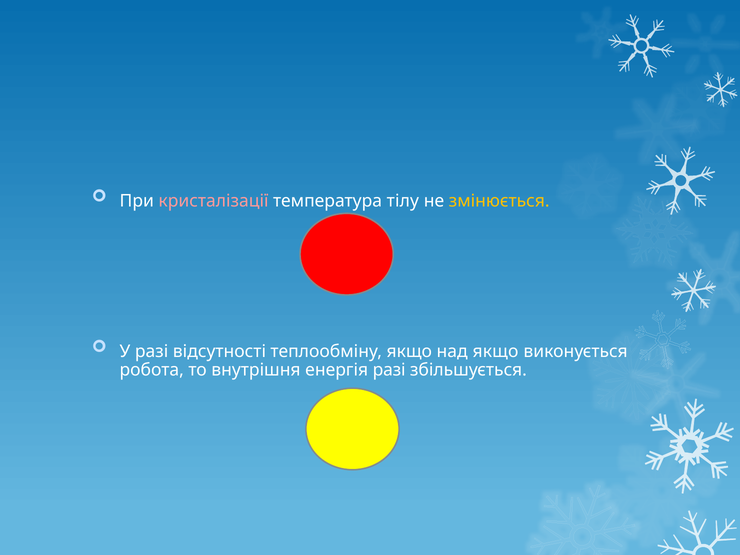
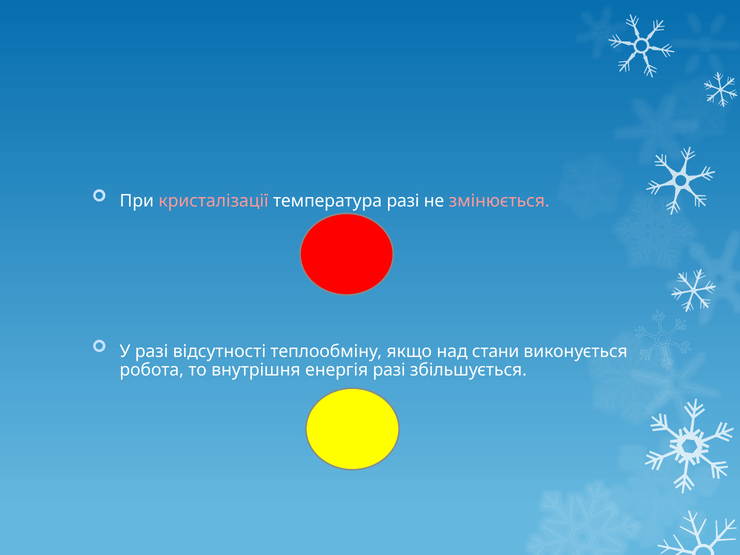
температура тілу: тілу -> разі
змінюється colour: yellow -> pink
над якщо: якщо -> стани
